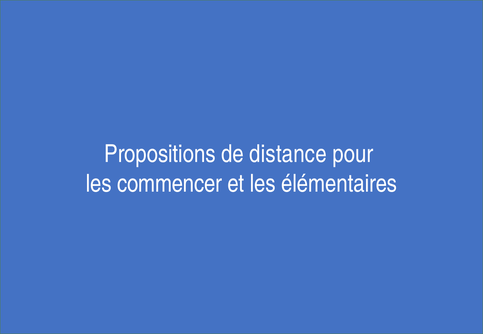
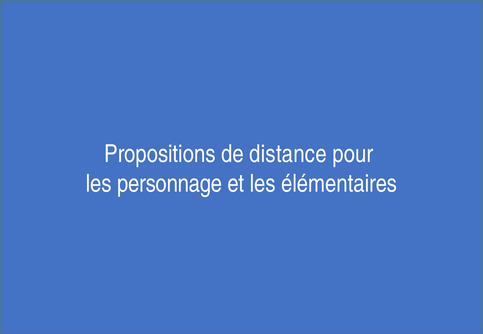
commencer: commencer -> personnage
